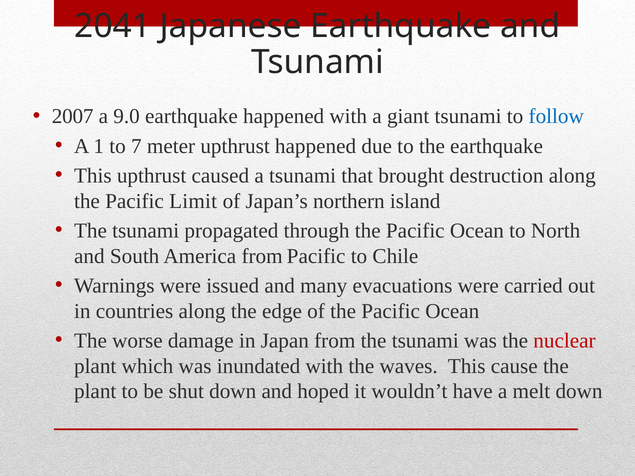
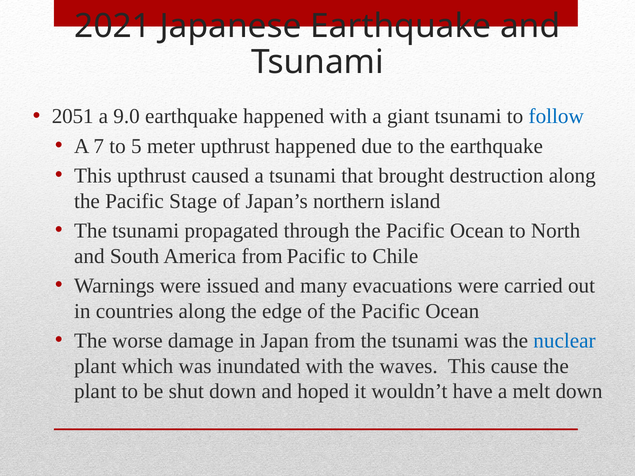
2041: 2041 -> 2021
2007: 2007 -> 2051
1: 1 -> 7
7: 7 -> 5
Limit: Limit -> Stage
nuclear colour: red -> blue
